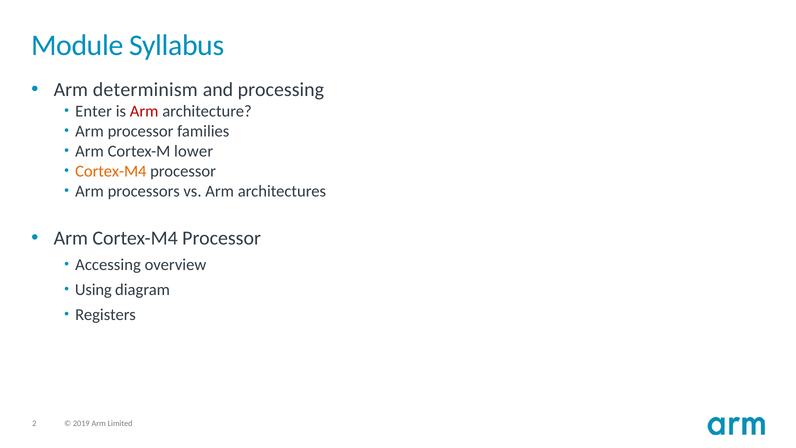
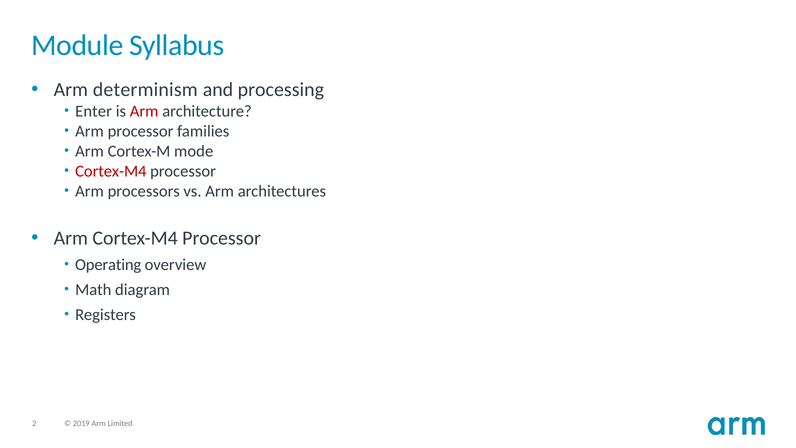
lower: lower -> mode
Cortex-M4 at (111, 171) colour: orange -> red
Accessing: Accessing -> Operating
Using: Using -> Math
